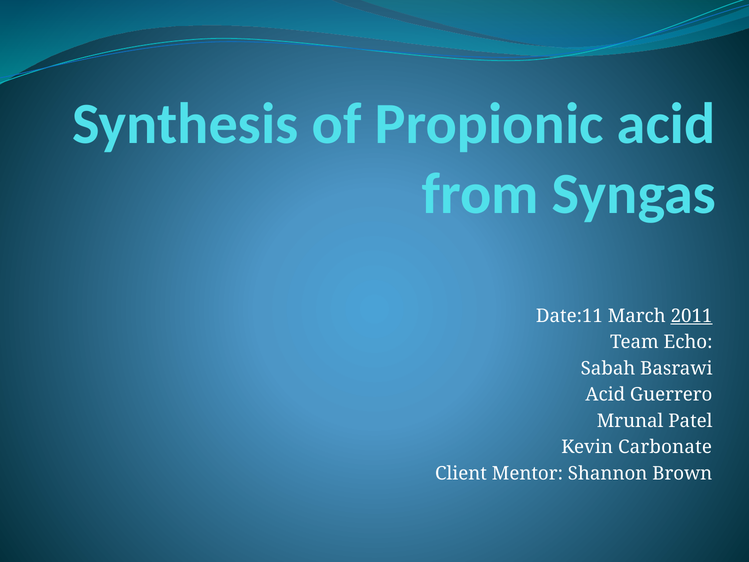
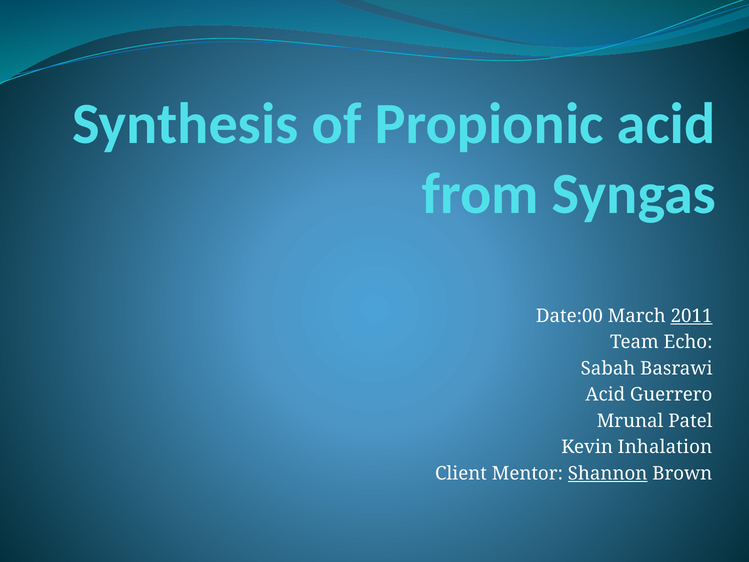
Date:11: Date:11 -> Date:00
Carbonate: Carbonate -> Inhalation
Shannon underline: none -> present
